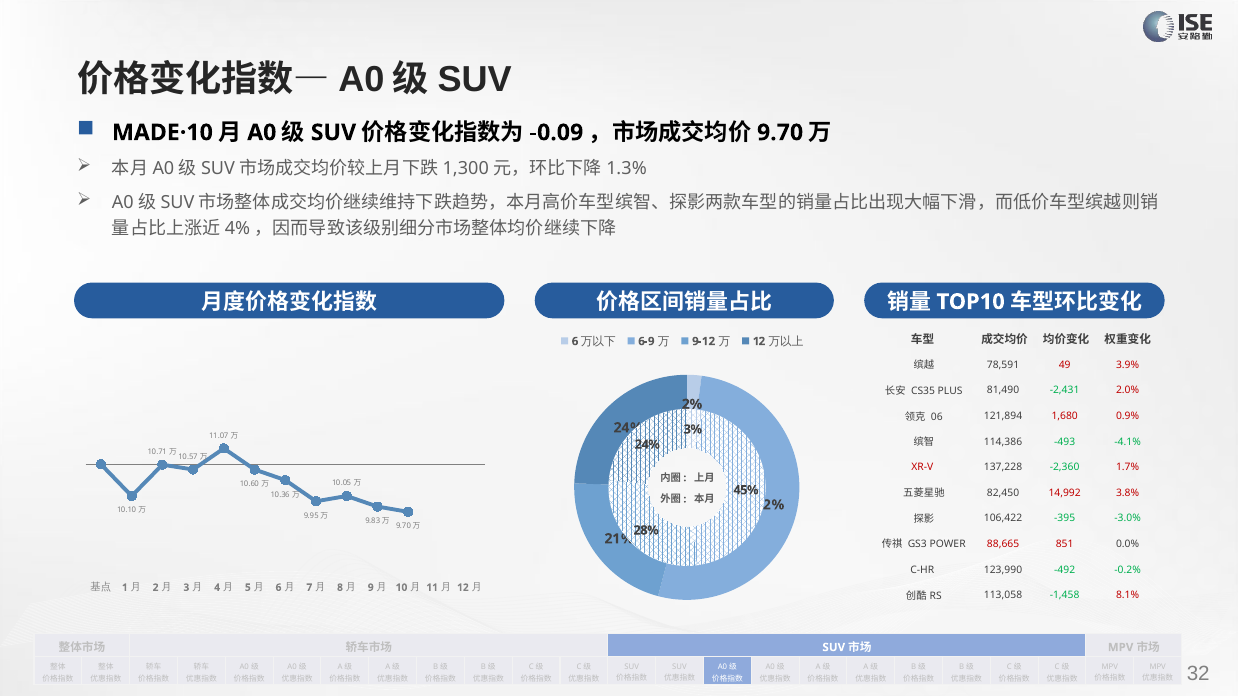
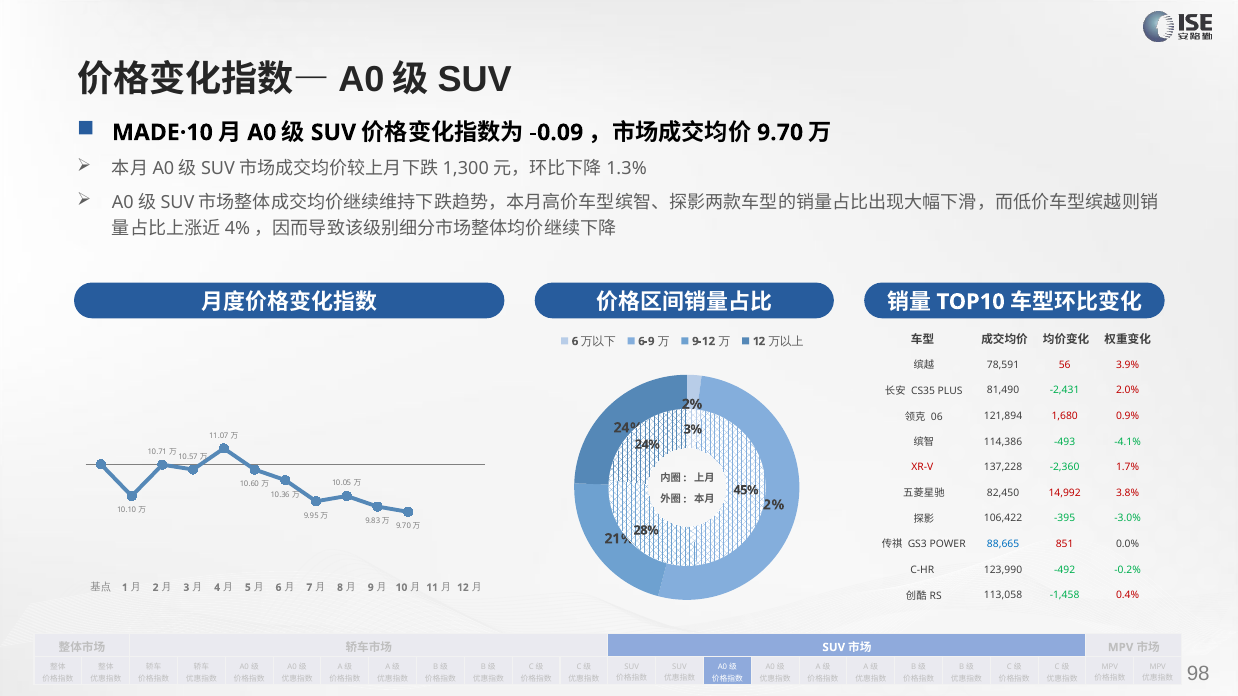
49: 49 -> 56
88,665 colour: red -> blue
8.1%: 8.1% -> 0.4%
32: 32 -> 98
